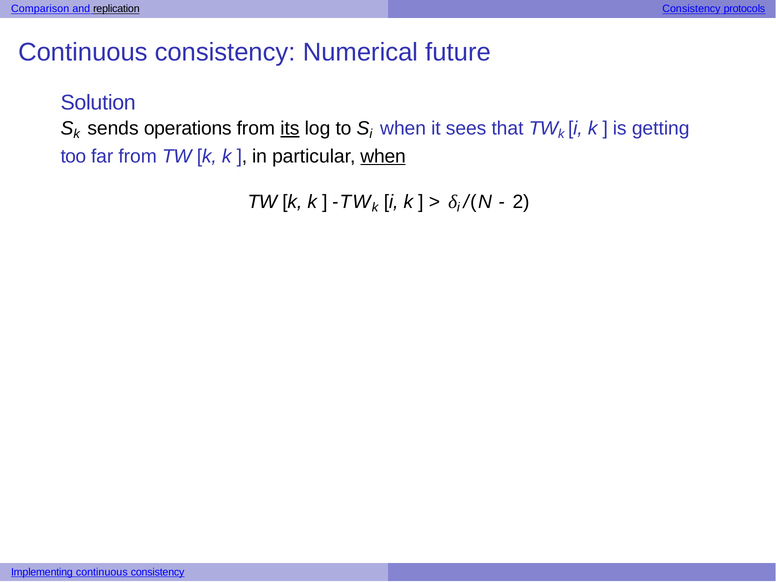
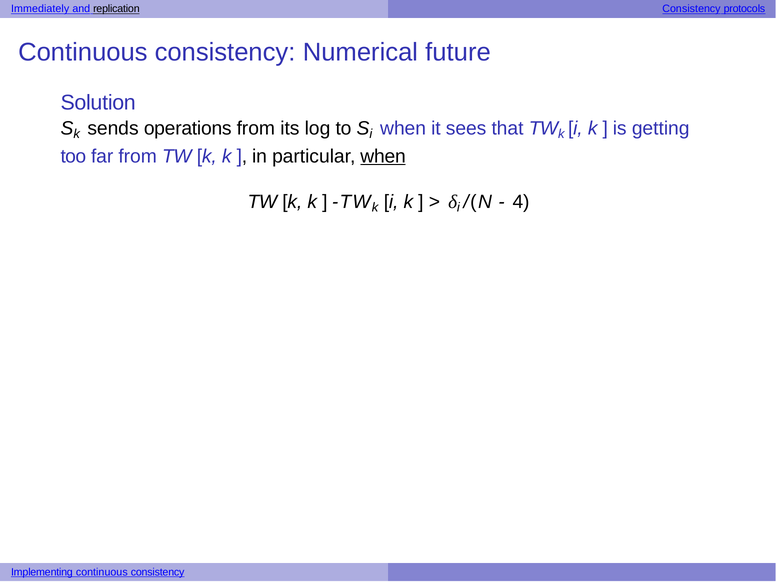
Comparison: Comparison -> Immediately
its underline: present -> none
2: 2 -> 4
